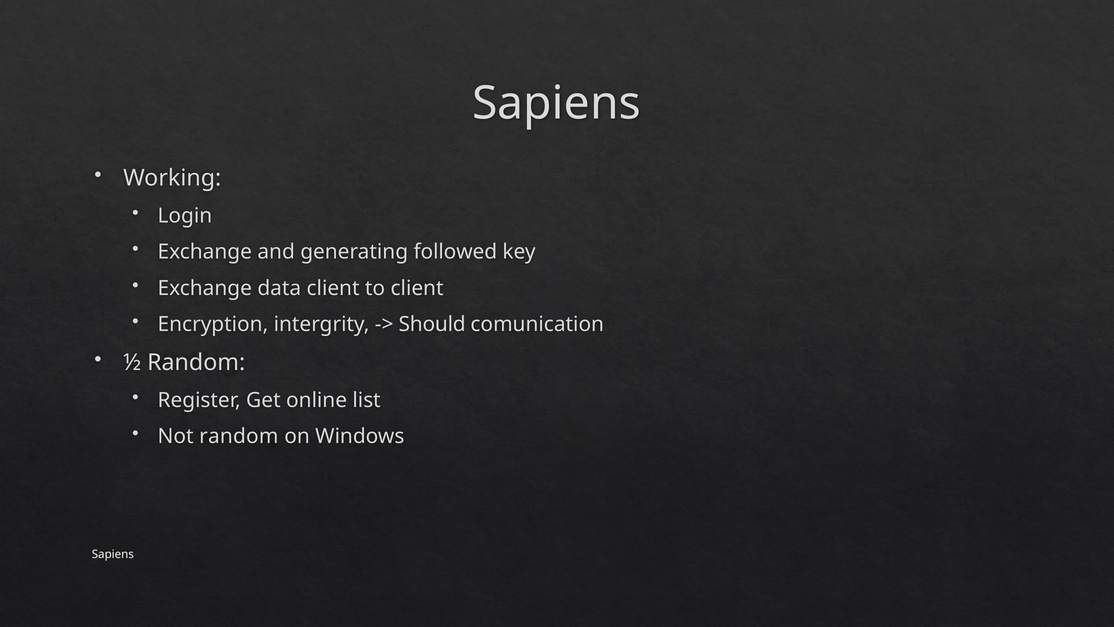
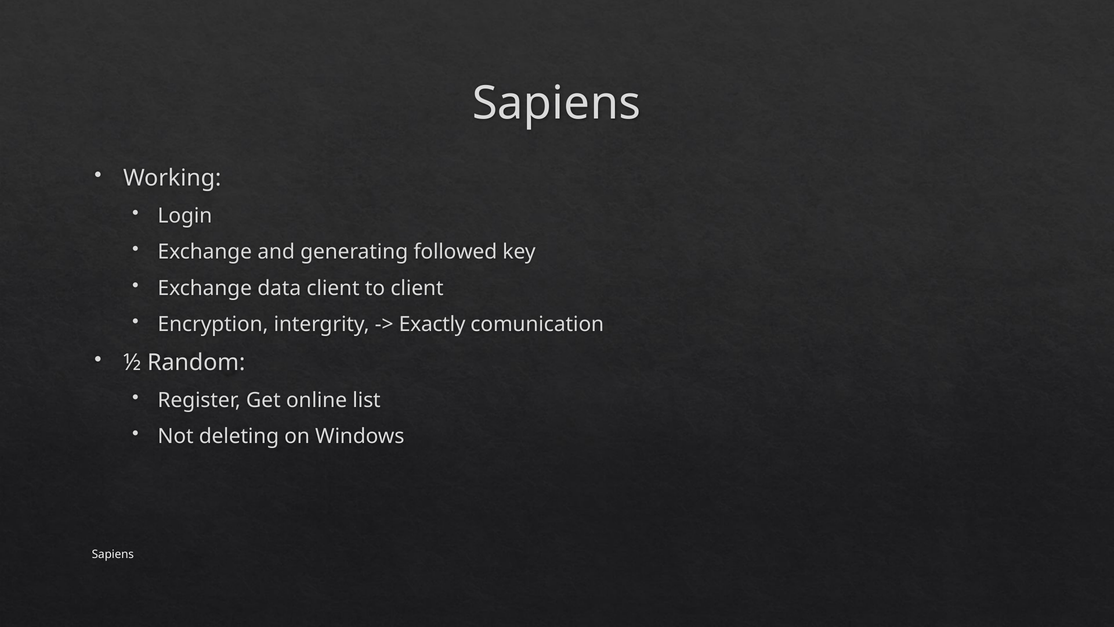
Should: Should -> Exactly
Not random: random -> deleting
